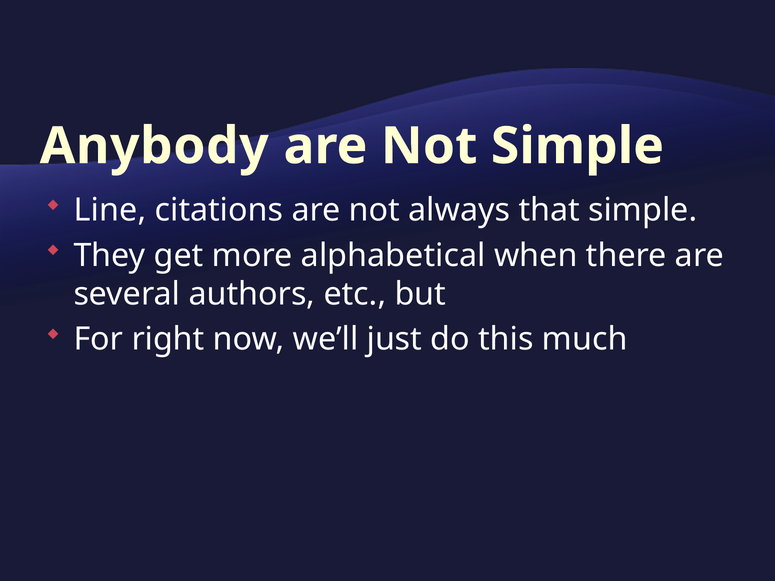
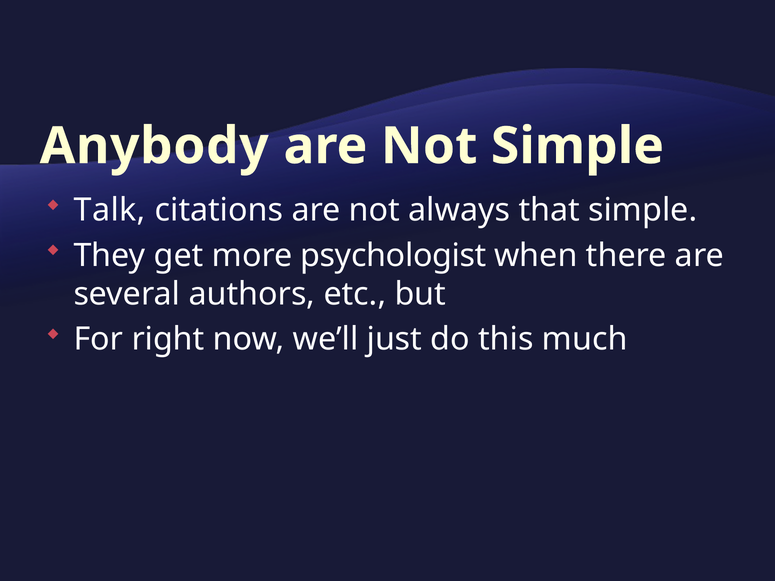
Line: Line -> Talk
alphabetical: alphabetical -> psychologist
